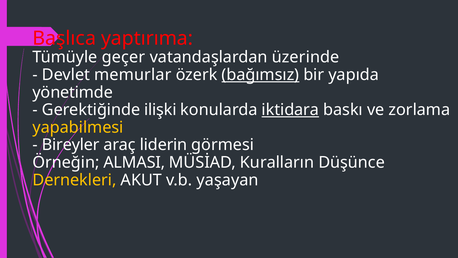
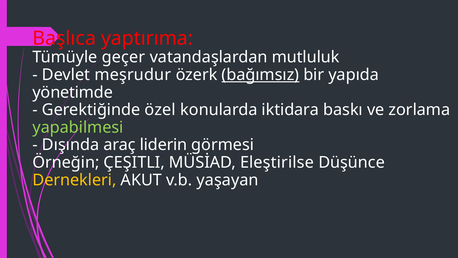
üzerinde: üzerinde -> mutluluk
memurlar: memurlar -> meşrudur
ilişki: ilişki -> özel
iktidara underline: present -> none
yapabilmesi colour: yellow -> light green
Bireyler: Bireyler -> Dışında
ALMASI: ALMASI -> ÇEŞITLI
Kuralların: Kuralların -> Eleştirilse
